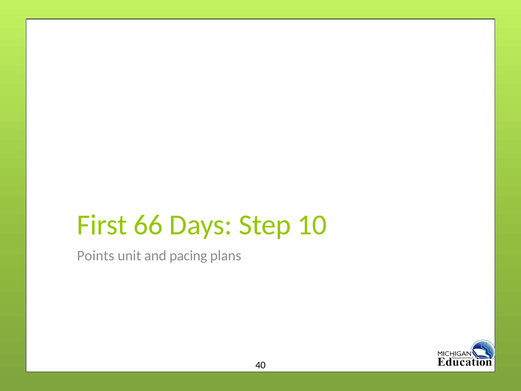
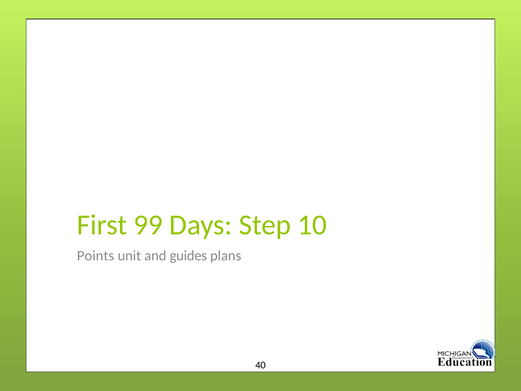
66: 66 -> 99
pacing: pacing -> guides
